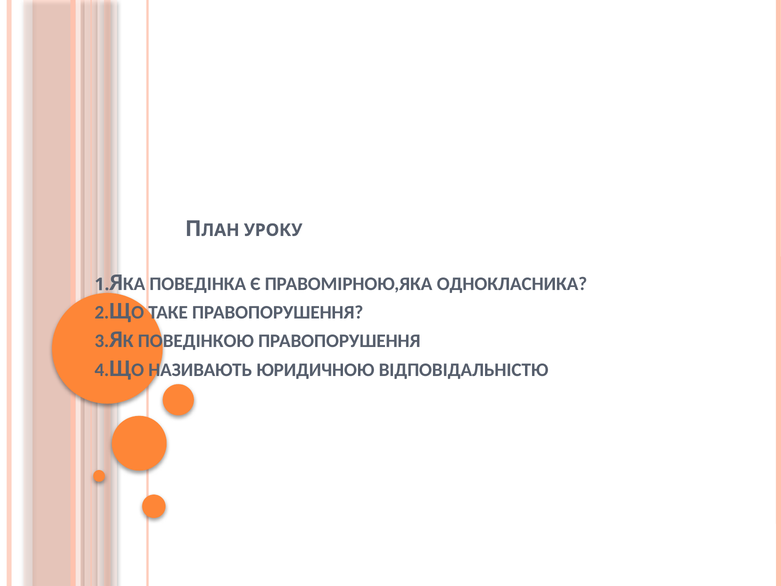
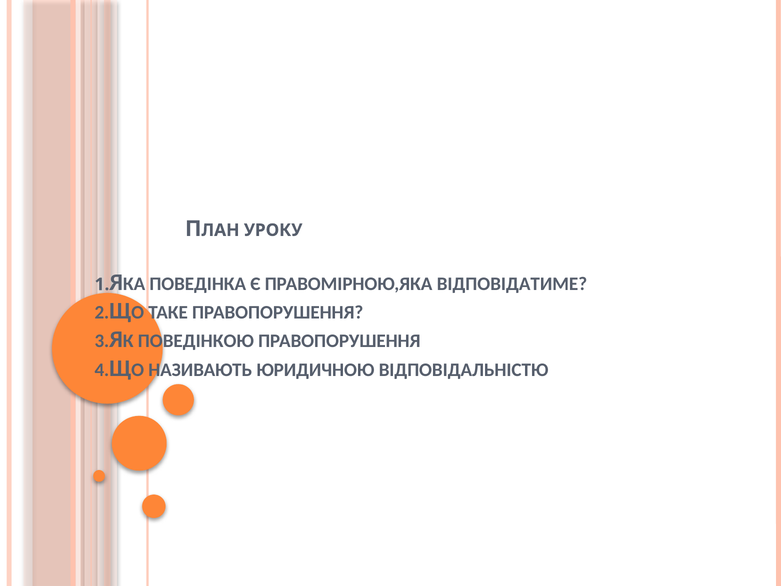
ОДНОКЛАСНИКА: ОДНОКЛАСНИКА -> ВІДПОВІДАТИМЕ
